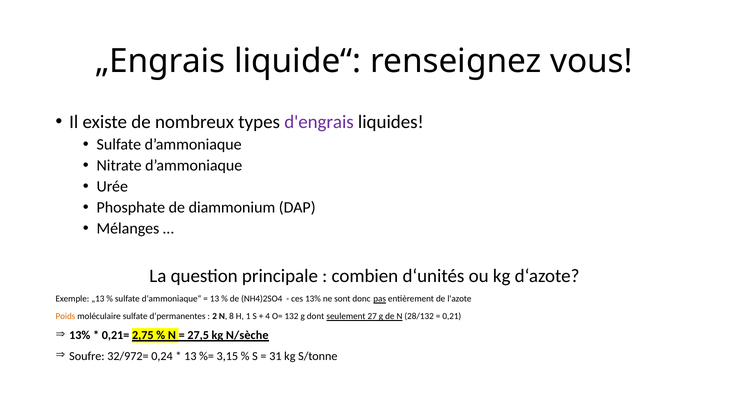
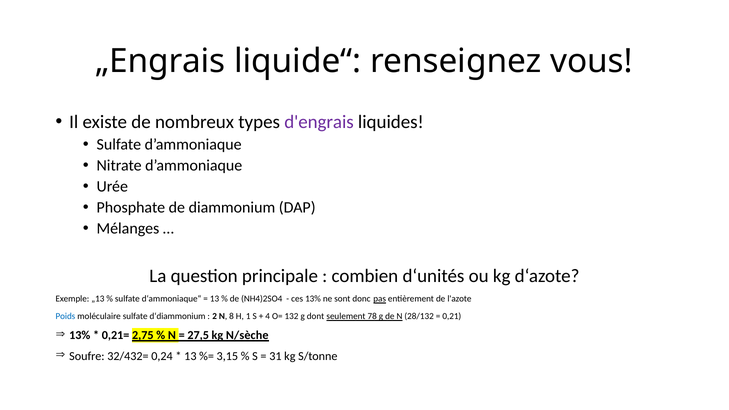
Poids colour: orange -> blue
d‘permanentes: d‘permanentes -> d‘diammonium
27: 27 -> 78
32/972=: 32/972= -> 32/432=
